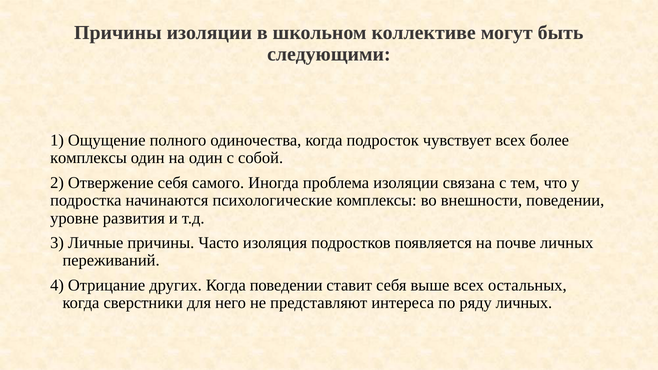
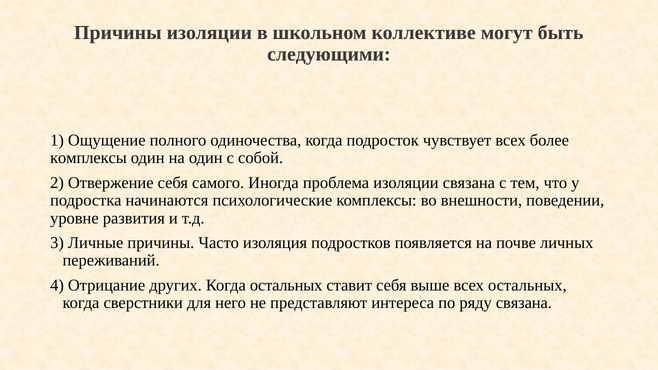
Когда поведении: поведении -> остальных
ряду личных: личных -> связана
